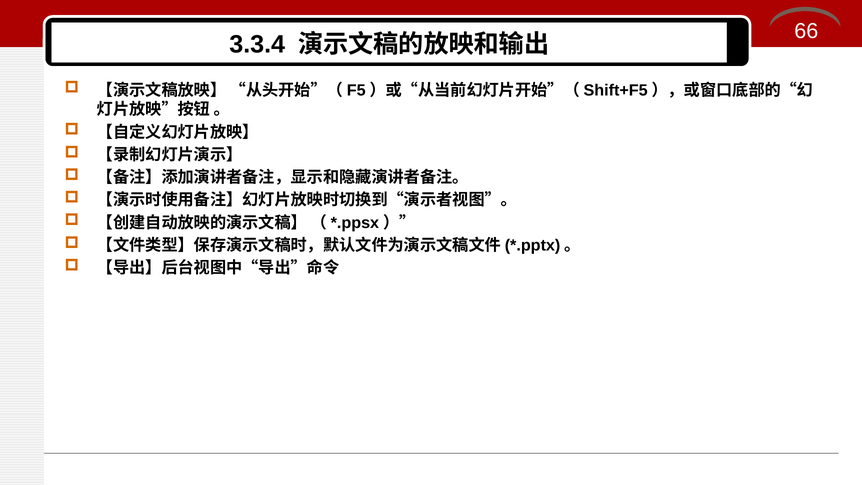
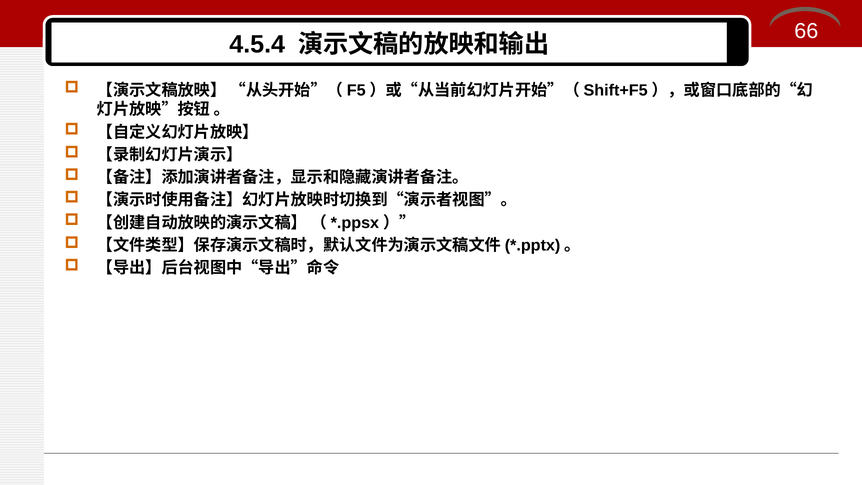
3.3.4: 3.3.4 -> 4.5.4
